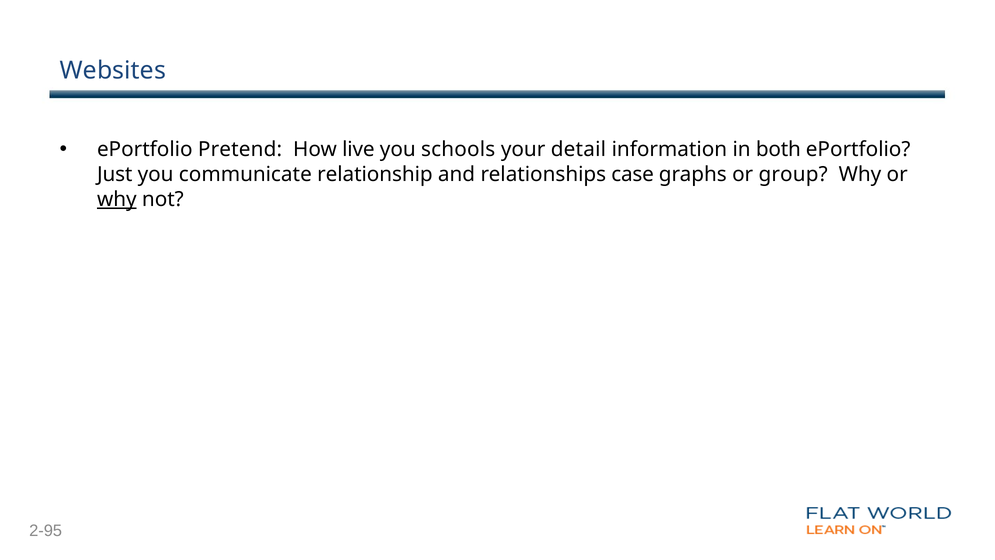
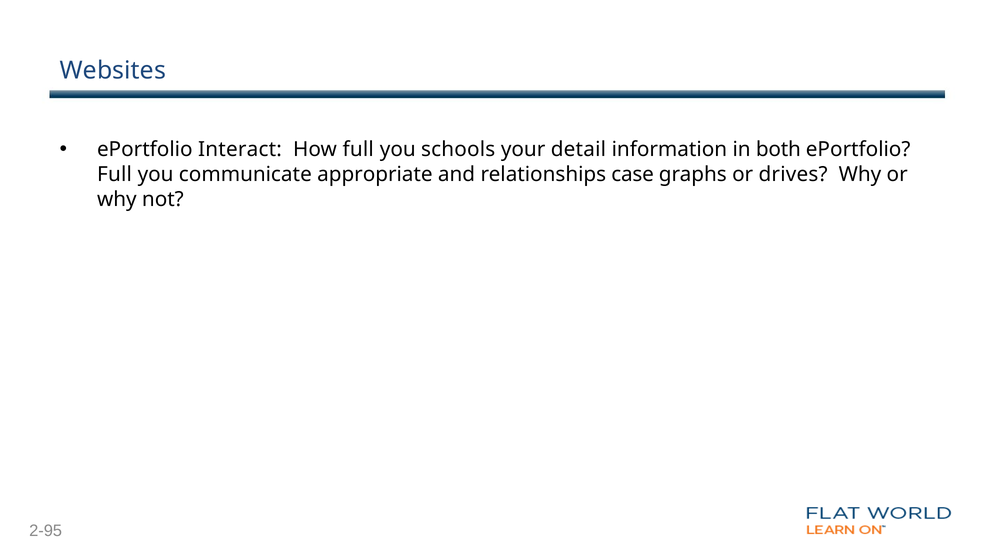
Pretend: Pretend -> Interact
How live: live -> full
Just at (115, 174): Just -> Full
relationship: relationship -> appropriate
group: group -> drives
why at (117, 199) underline: present -> none
